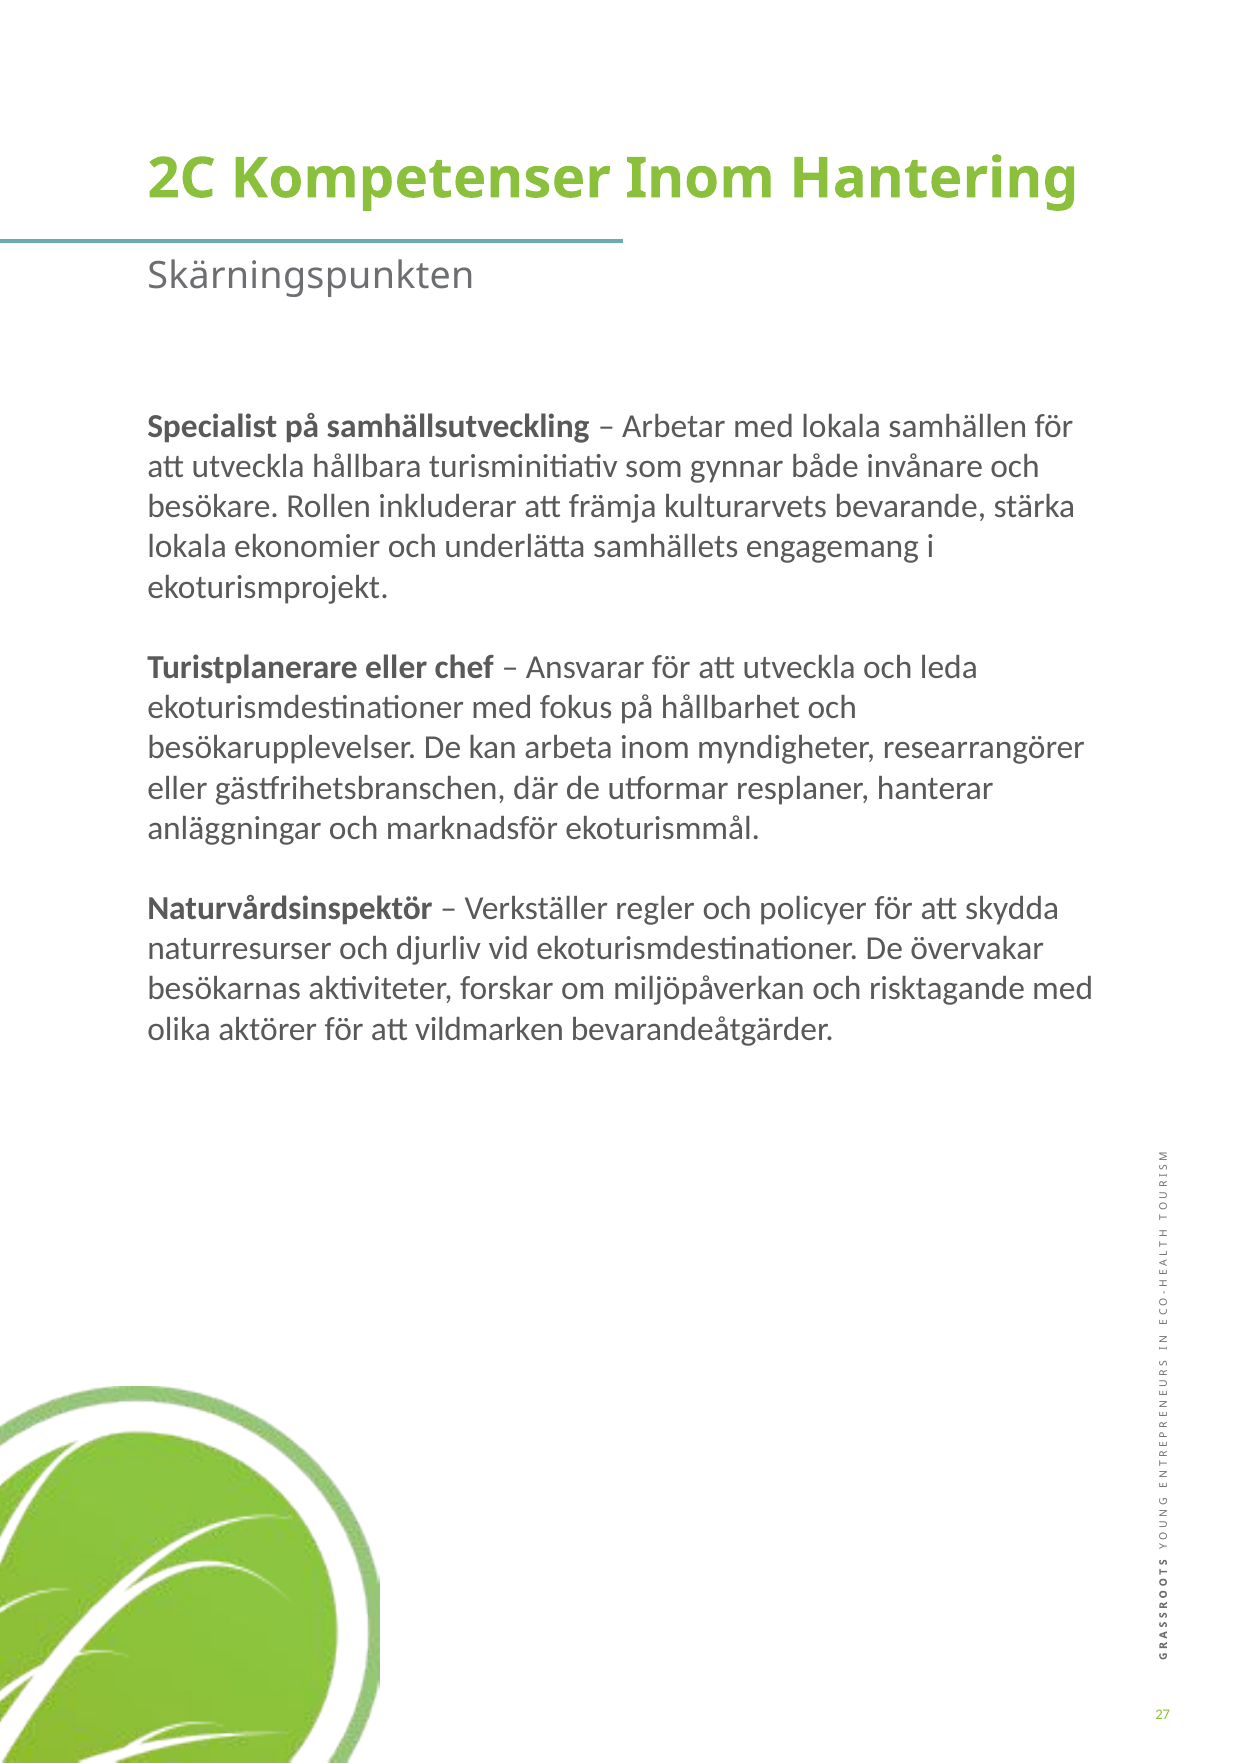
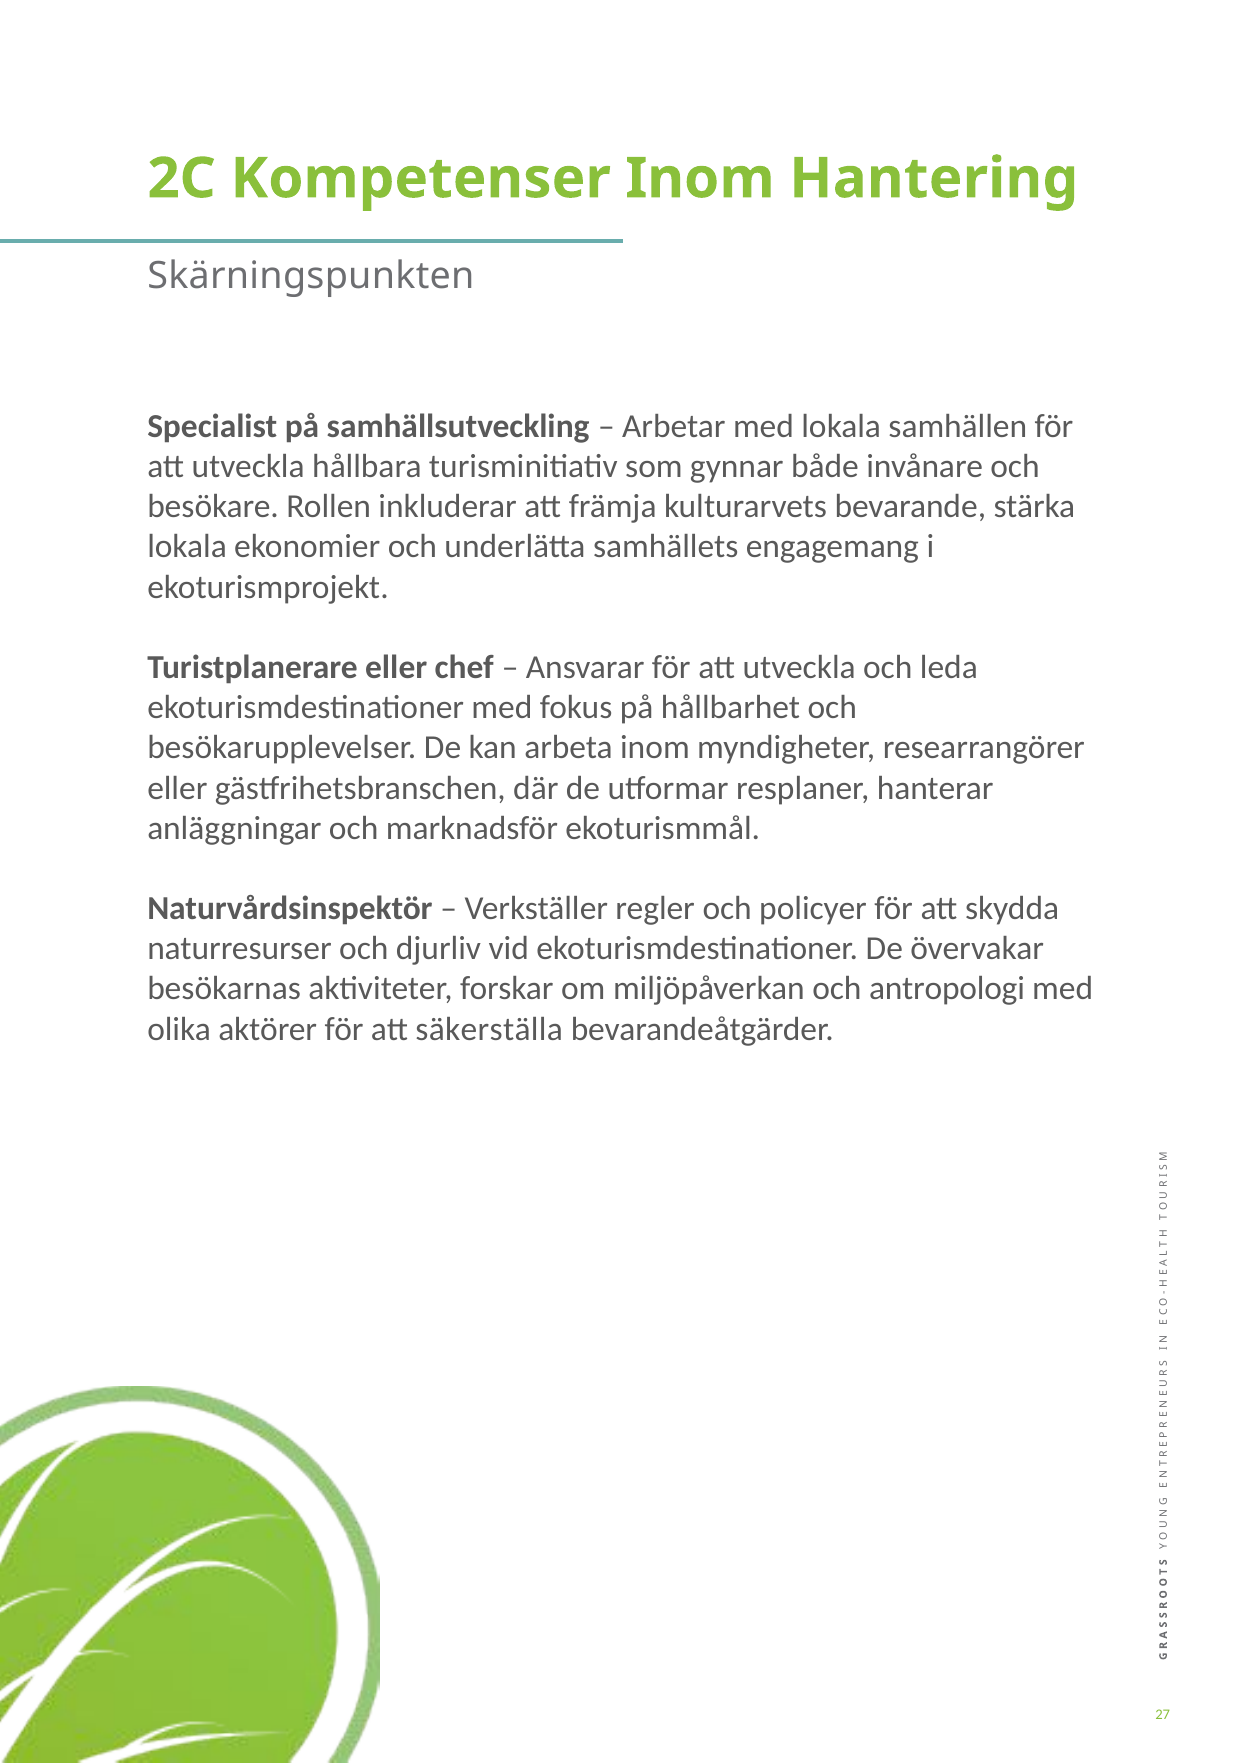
risktagande: risktagande -> antropologi
vildmarken: vildmarken -> säkerställa
